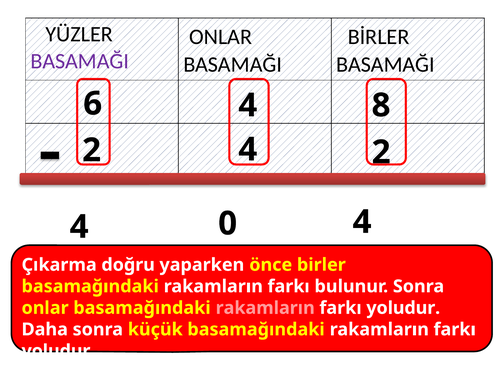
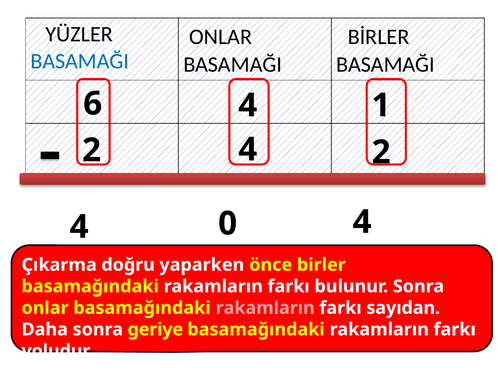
BASAMAĞI at (80, 61) colour: purple -> blue
8: 8 -> 1
yoludur at (403, 308): yoludur -> sayıdan
küçük: küçük -> geriye
